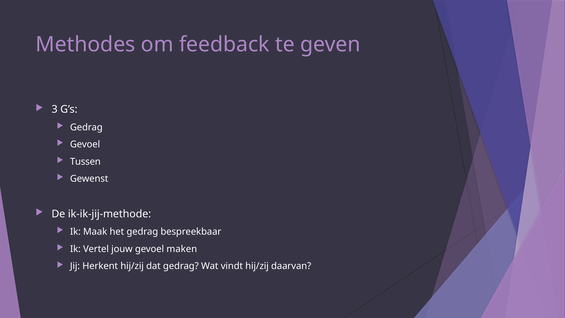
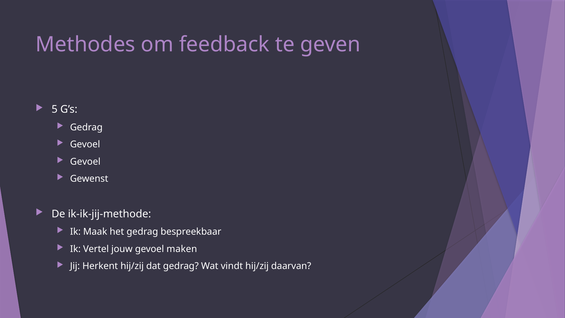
3: 3 -> 5
Tussen at (85, 162): Tussen -> Gevoel
